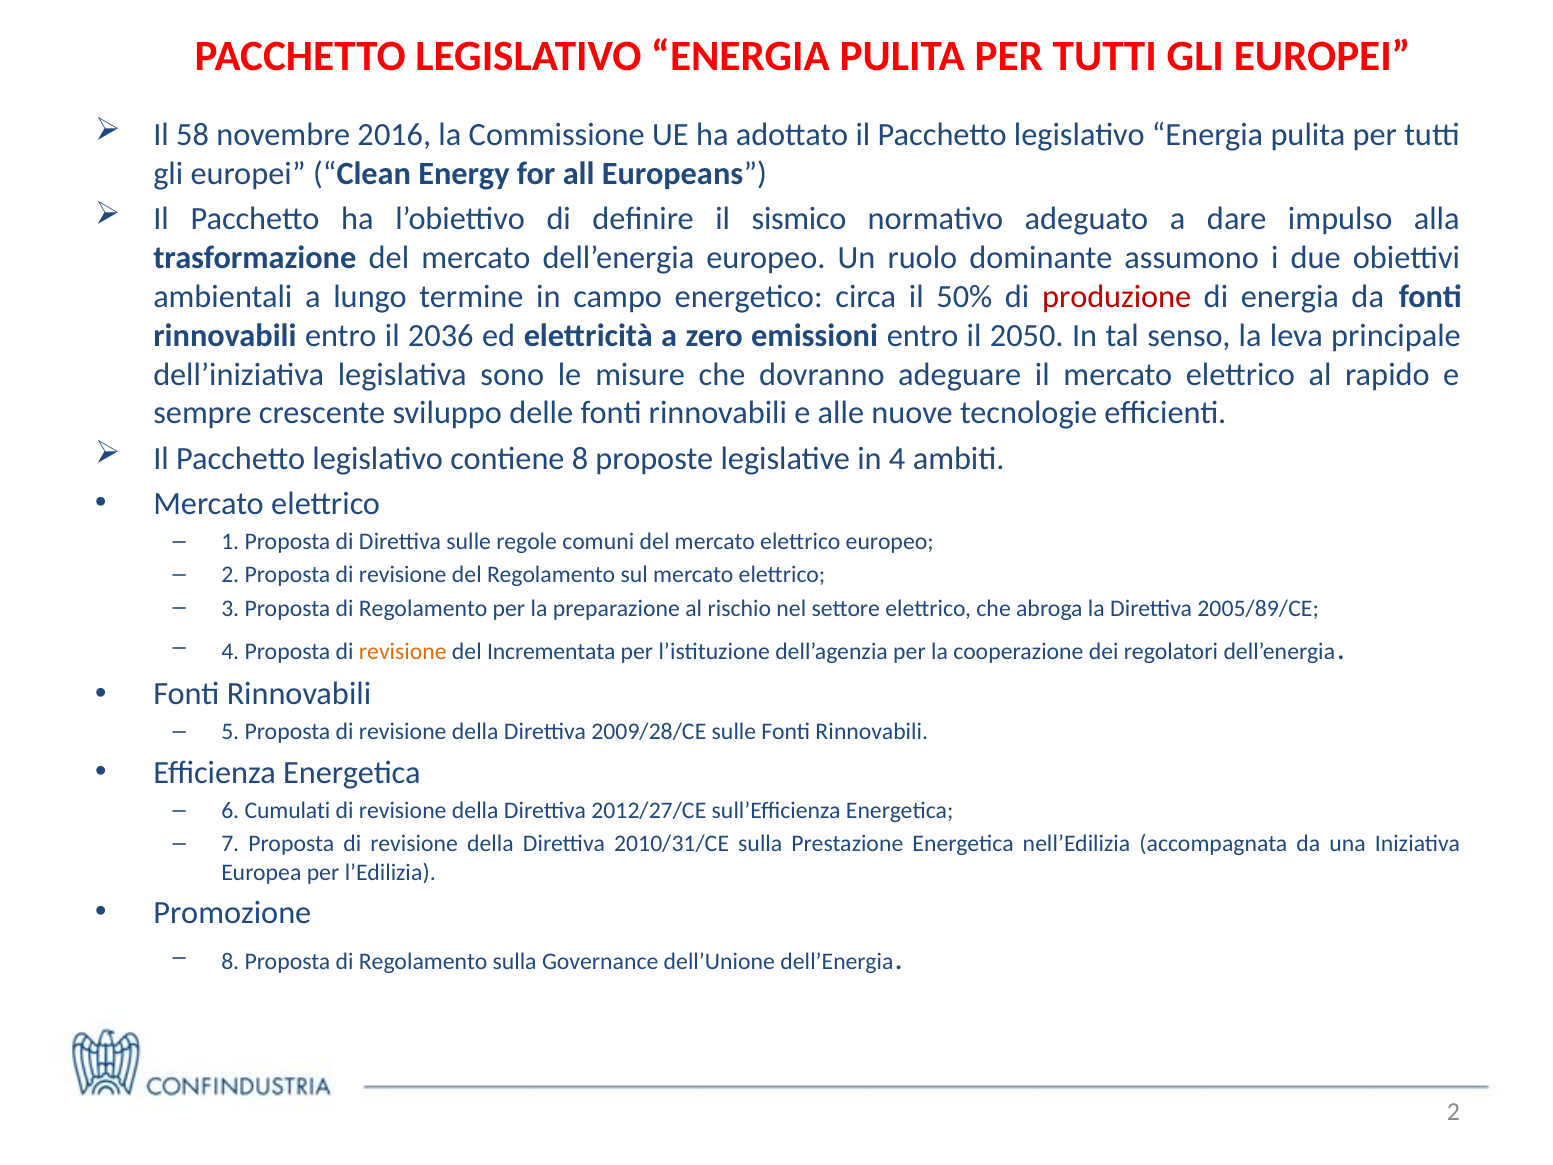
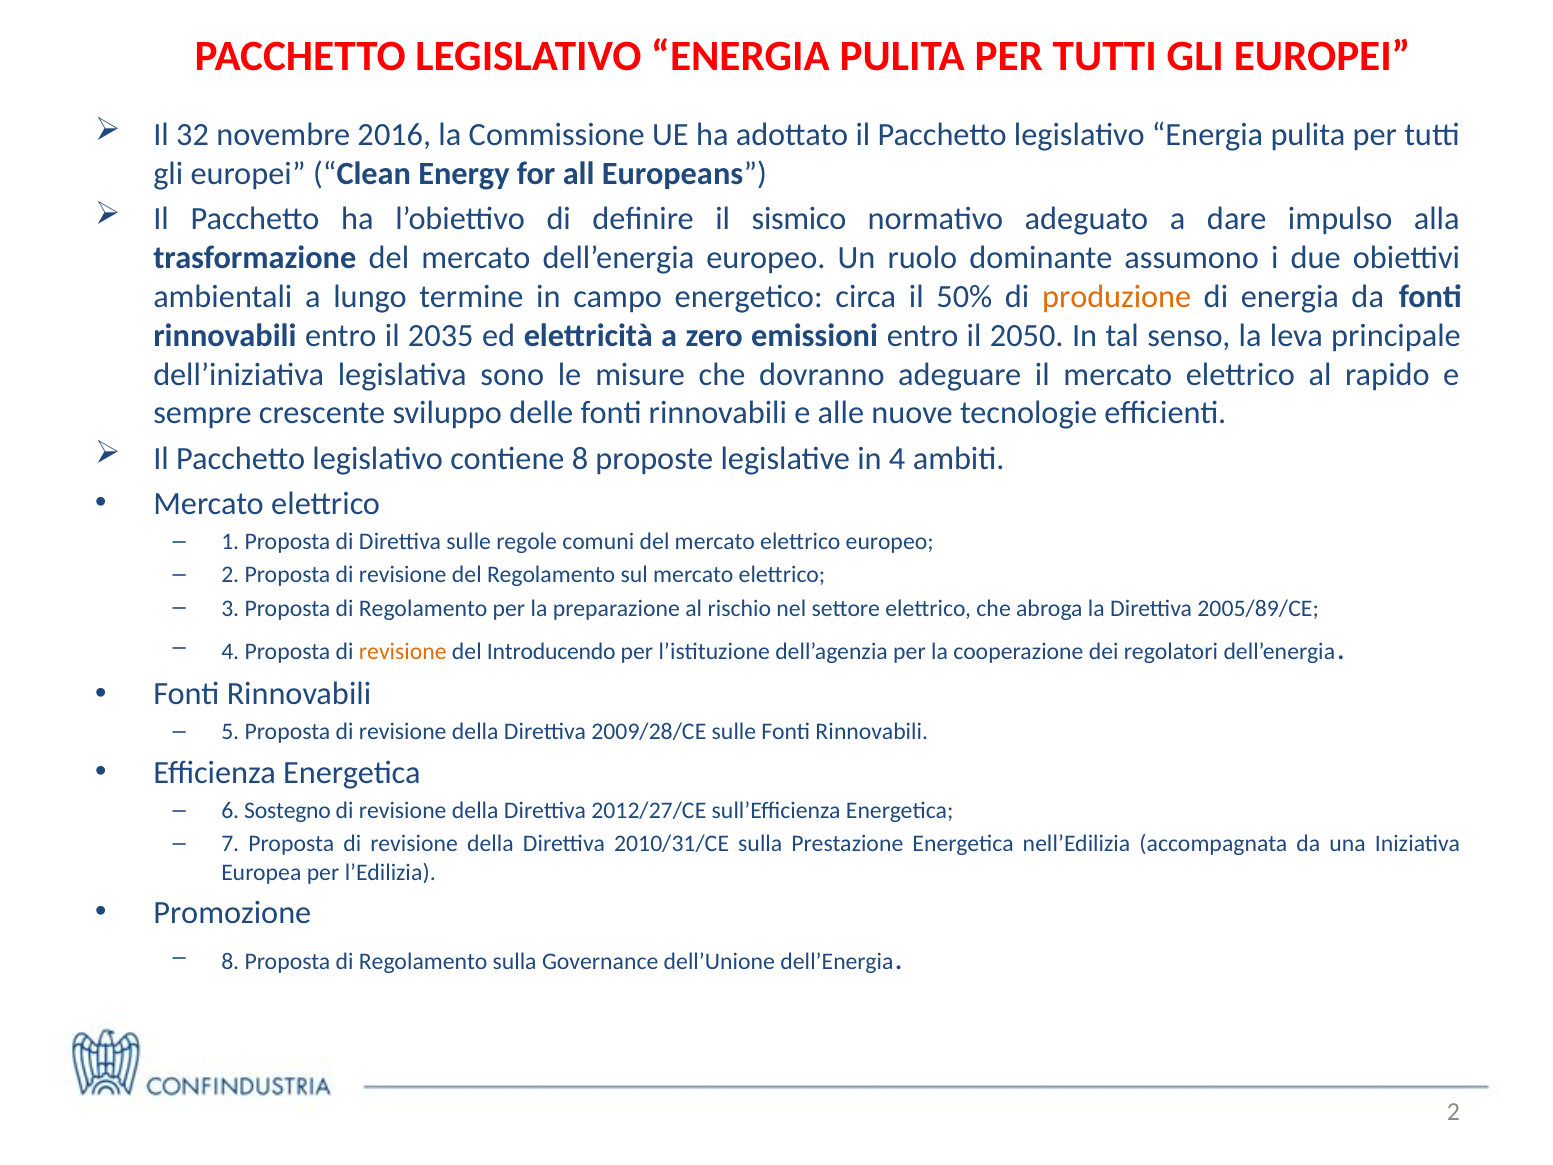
58: 58 -> 32
produzione colour: red -> orange
2036: 2036 -> 2035
Incrementata: Incrementata -> Introducendo
Cumulati: Cumulati -> Sostegno
